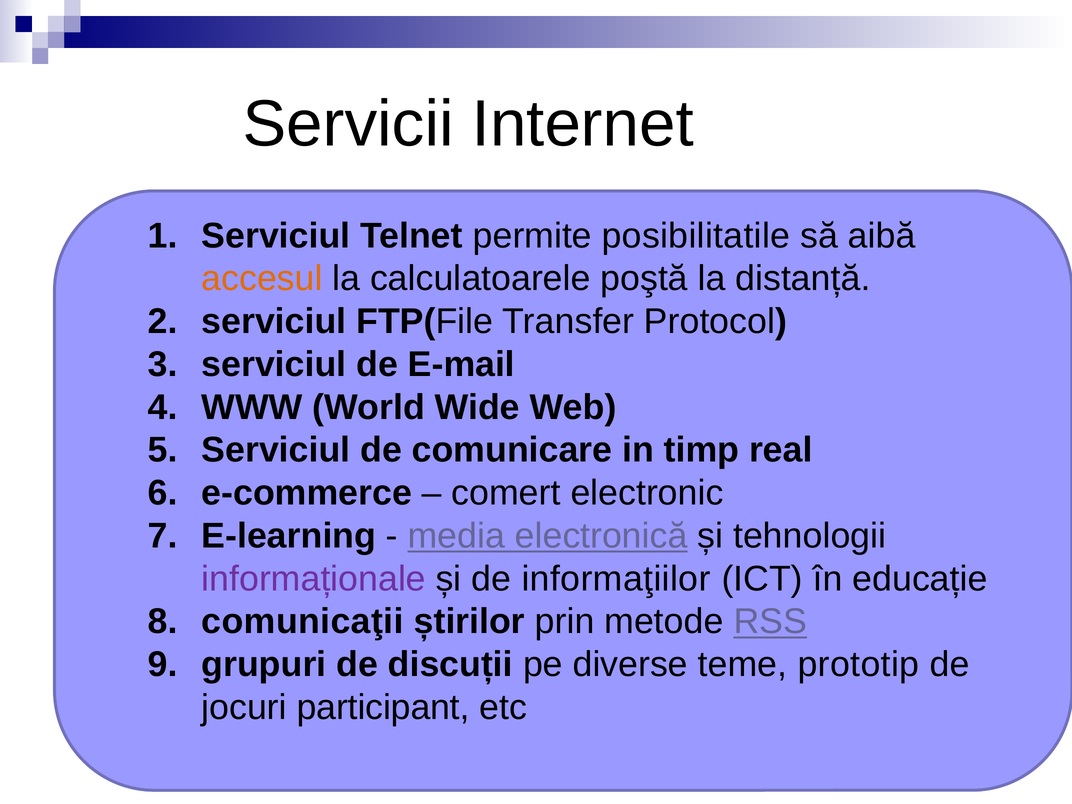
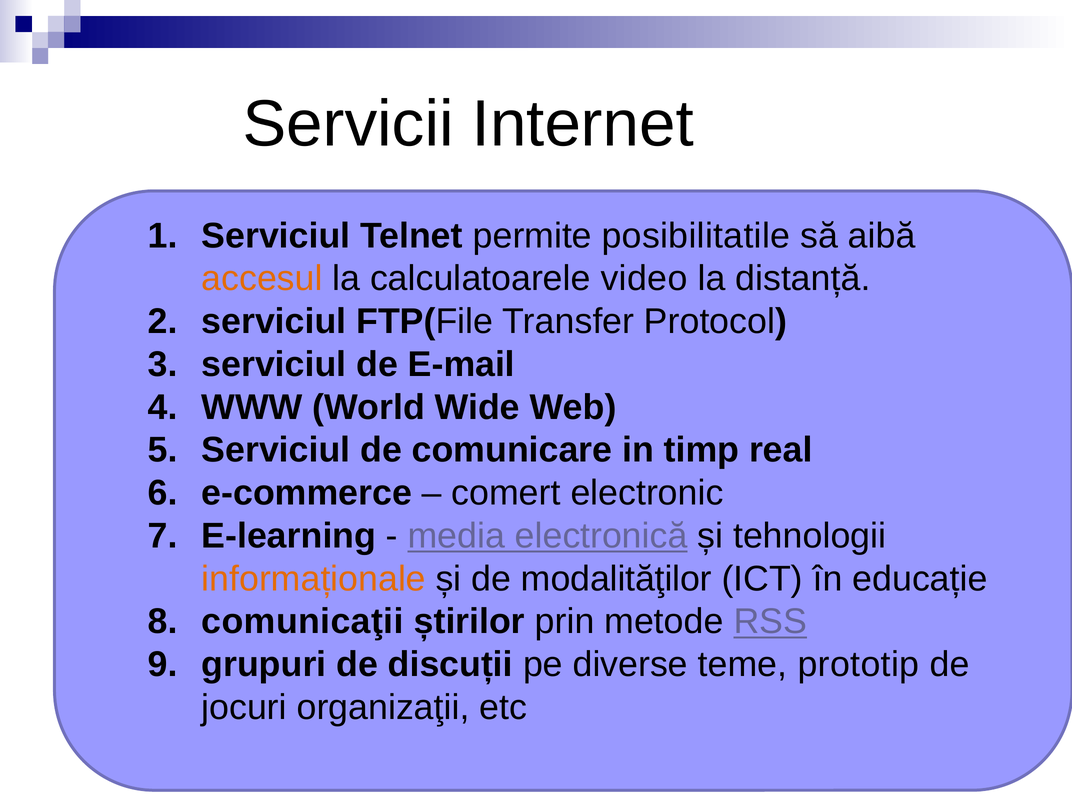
poştă: poştă -> video
informaționale colour: purple -> orange
informaţiilor: informaţiilor -> modalităţilor
participant: participant -> organizaţii
